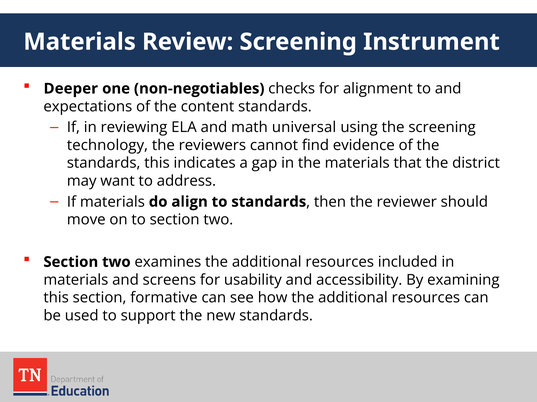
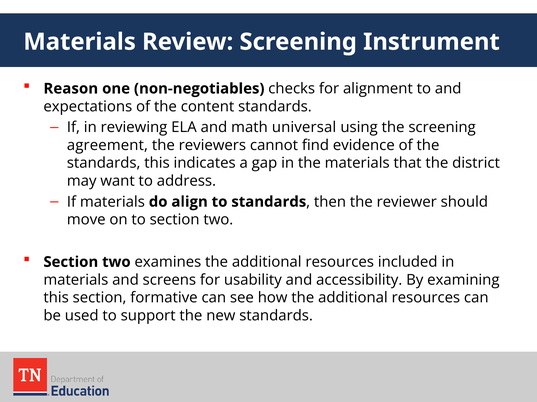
Deeper: Deeper -> Reason
technology: technology -> agreement
